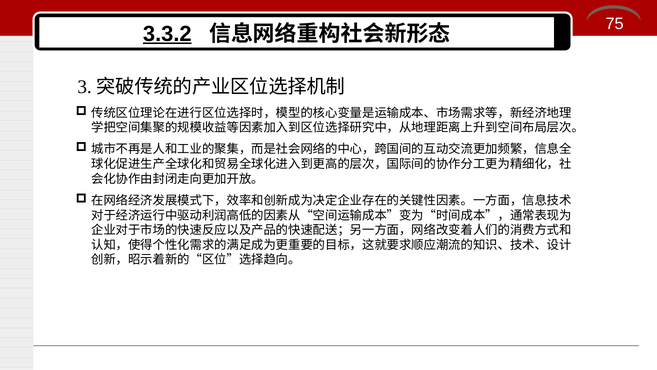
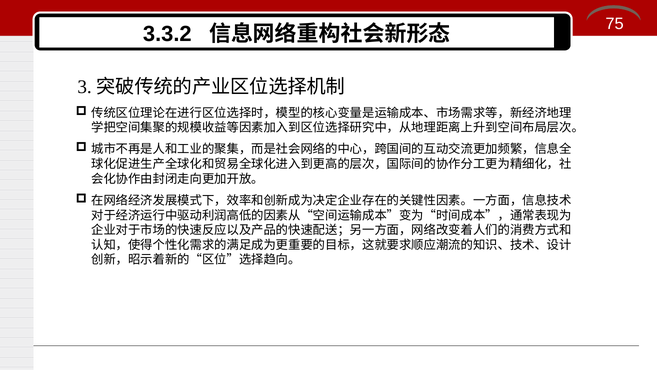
3.3.2 underline: present -> none
